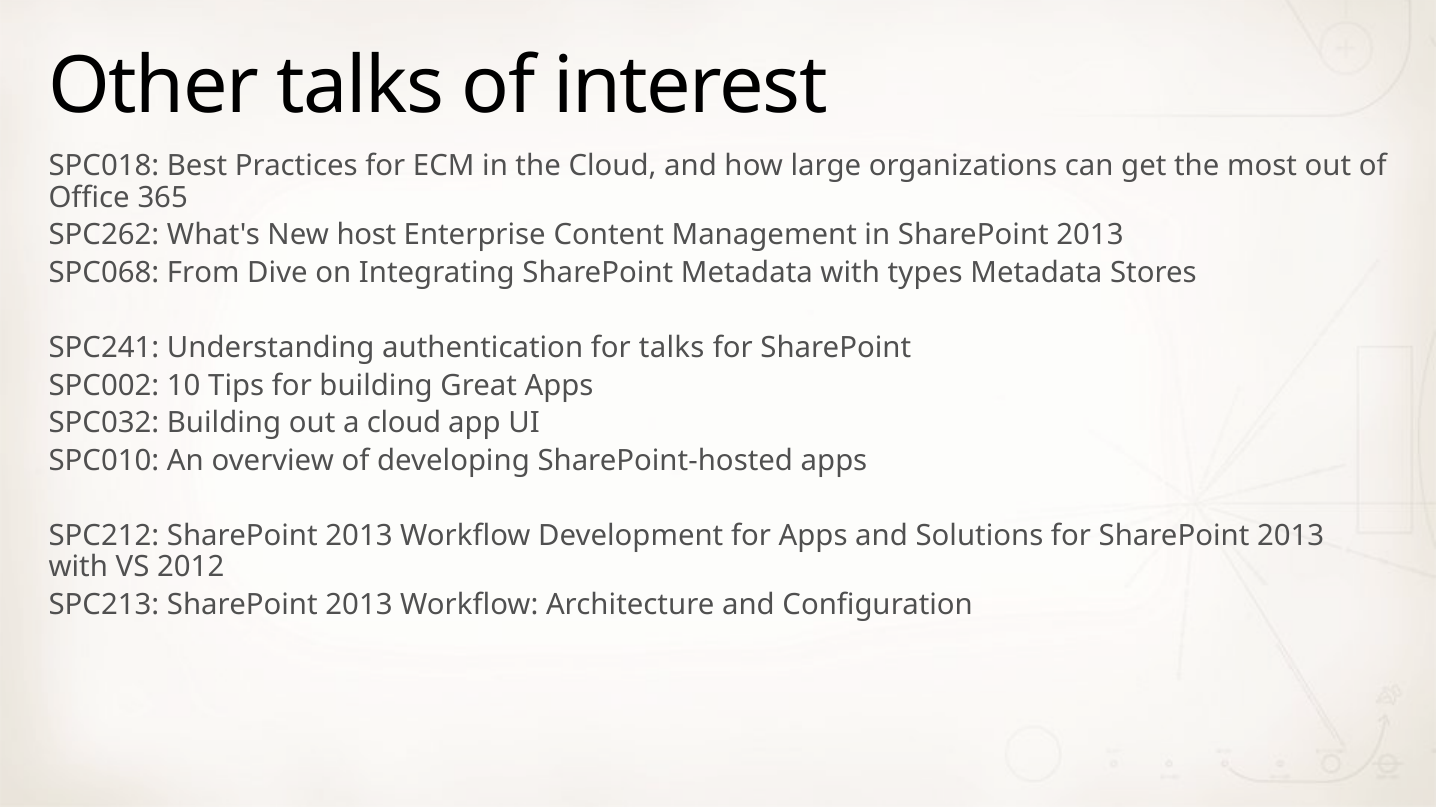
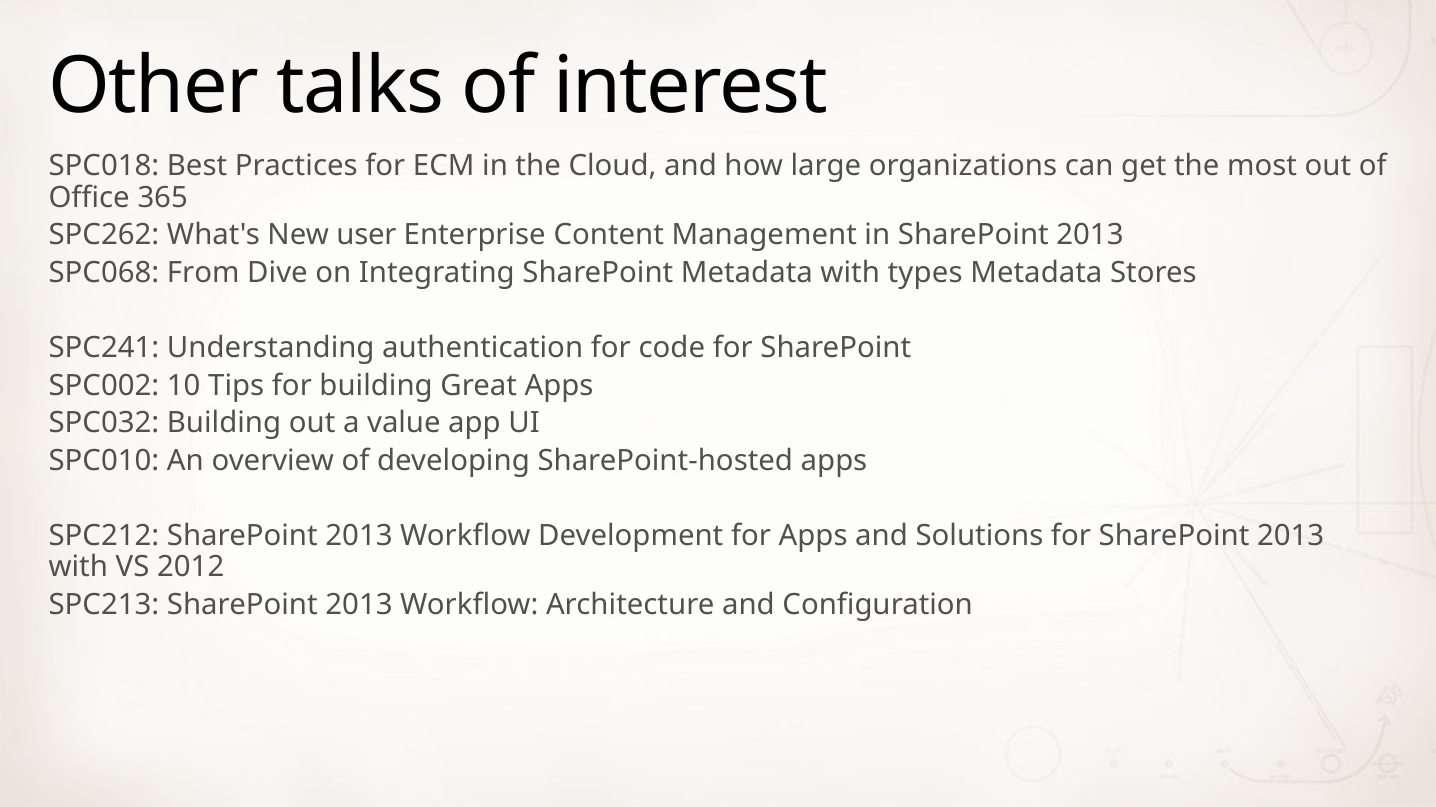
host: host -> user
for talks: talks -> code
a cloud: cloud -> value
